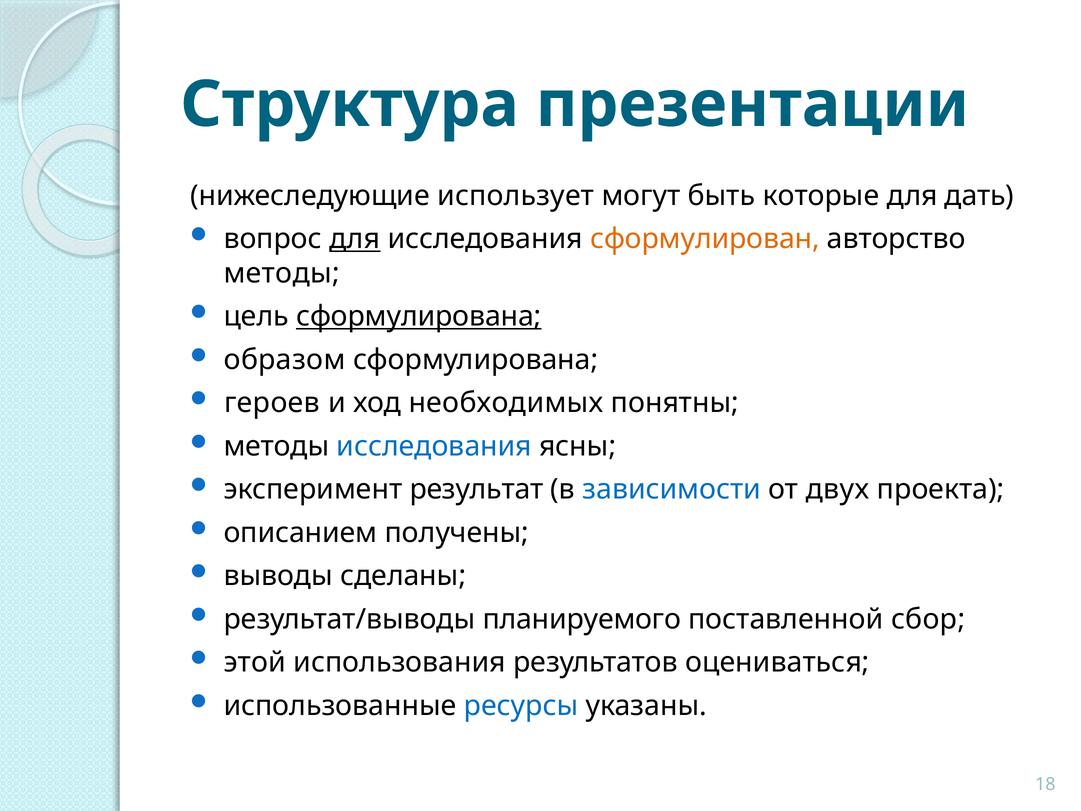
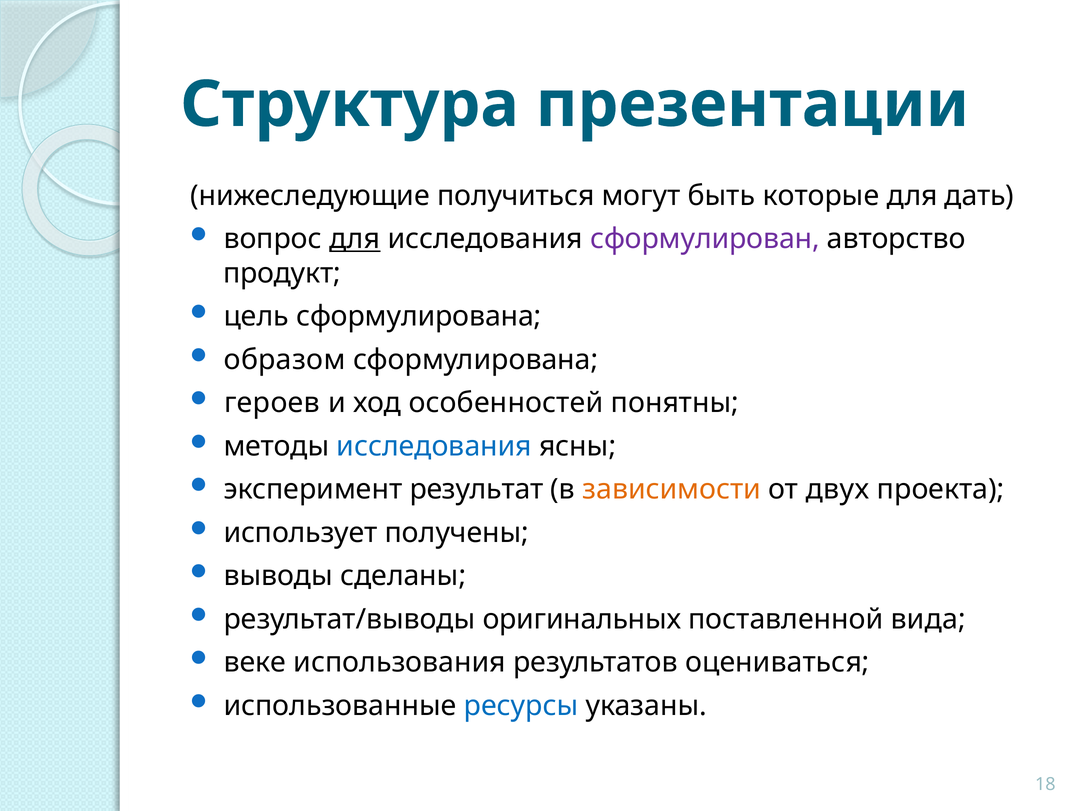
использует: использует -> получиться
сформулирован colour: orange -> purple
методы at (282, 273): методы -> продукт
сформулирована at (419, 316) underline: present -> none
необходимых: необходимых -> особенностей
зависимости colour: blue -> orange
описанием: описанием -> использует
планируемого: планируемого -> оригинальных
сбор: сбор -> вида
этой: этой -> веке
